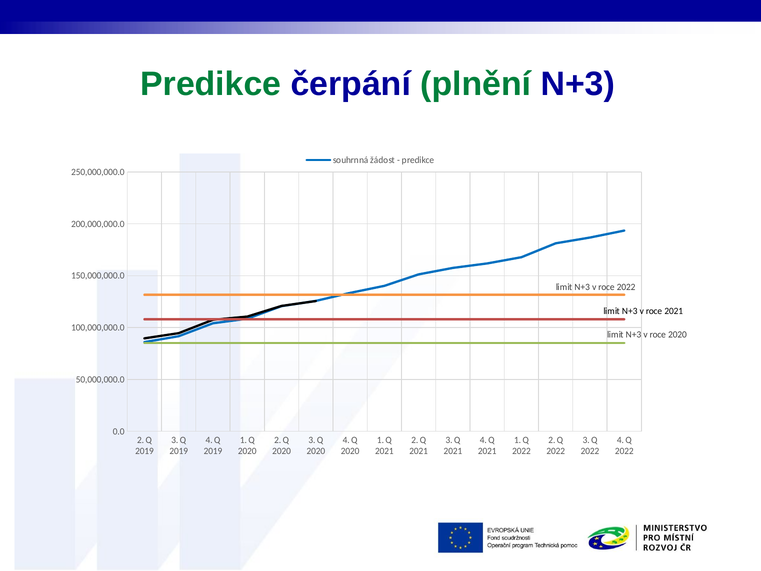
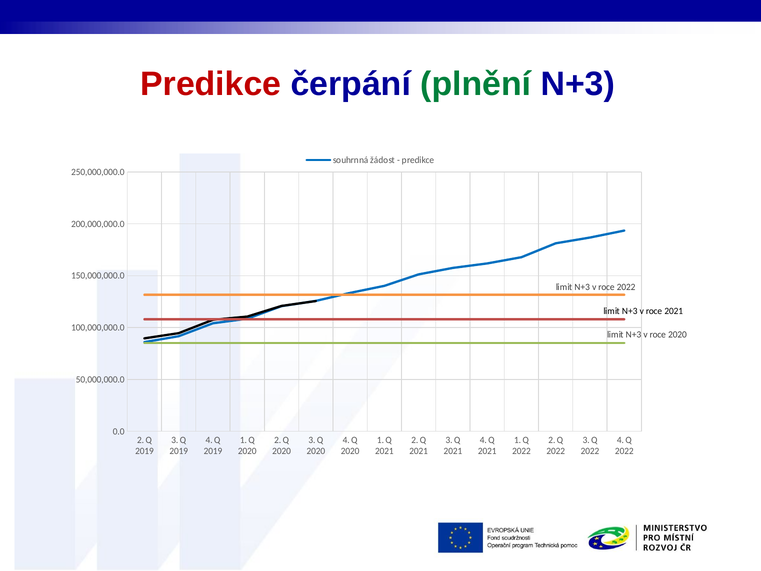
Predikce at (211, 84) colour: green -> red
